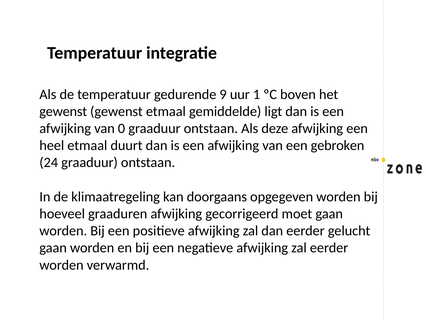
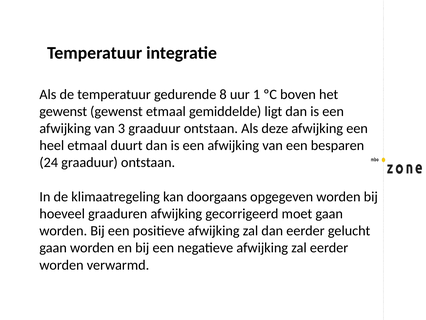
9: 9 -> 8
0: 0 -> 3
gebroken: gebroken -> besparen
